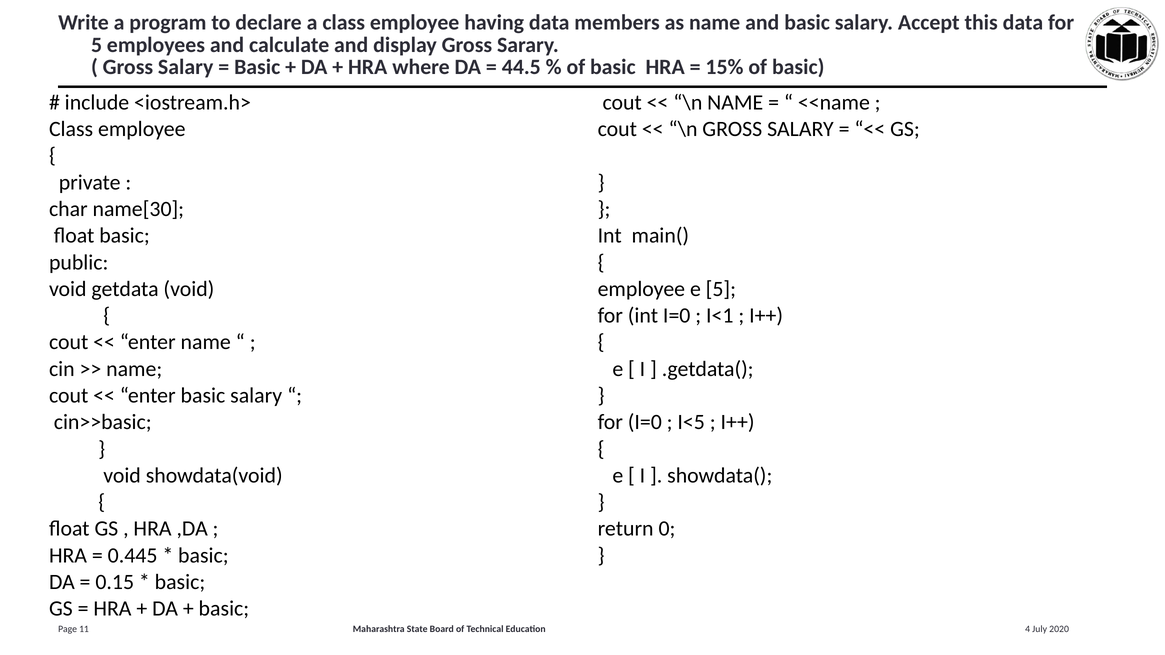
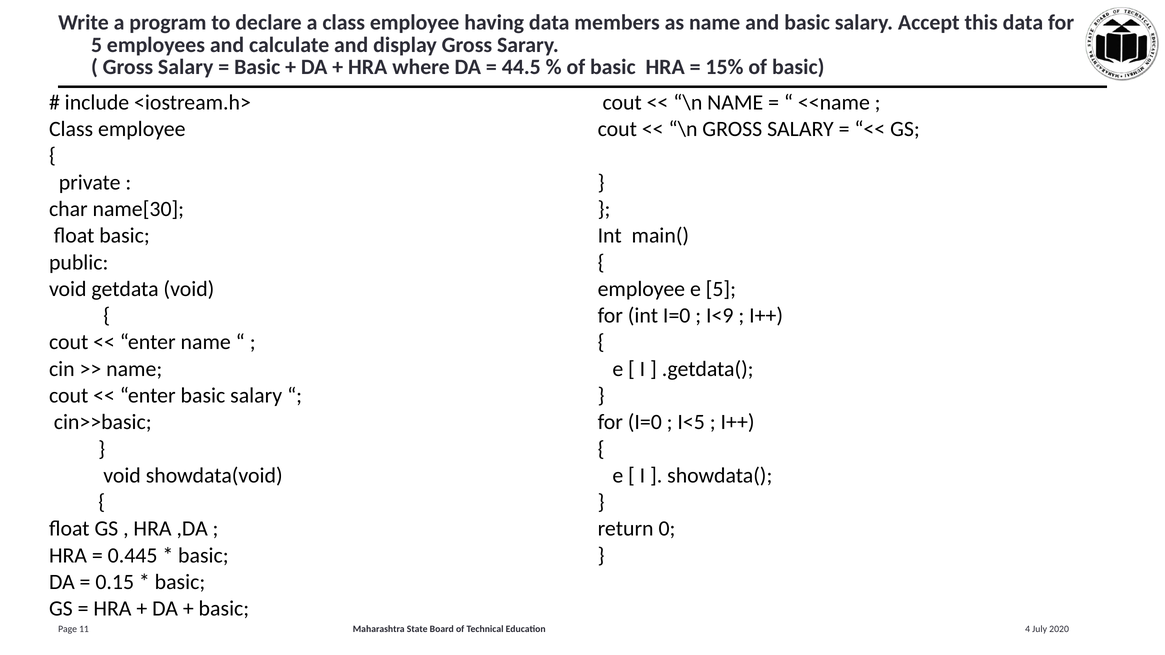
I<1: I<1 -> I<9
